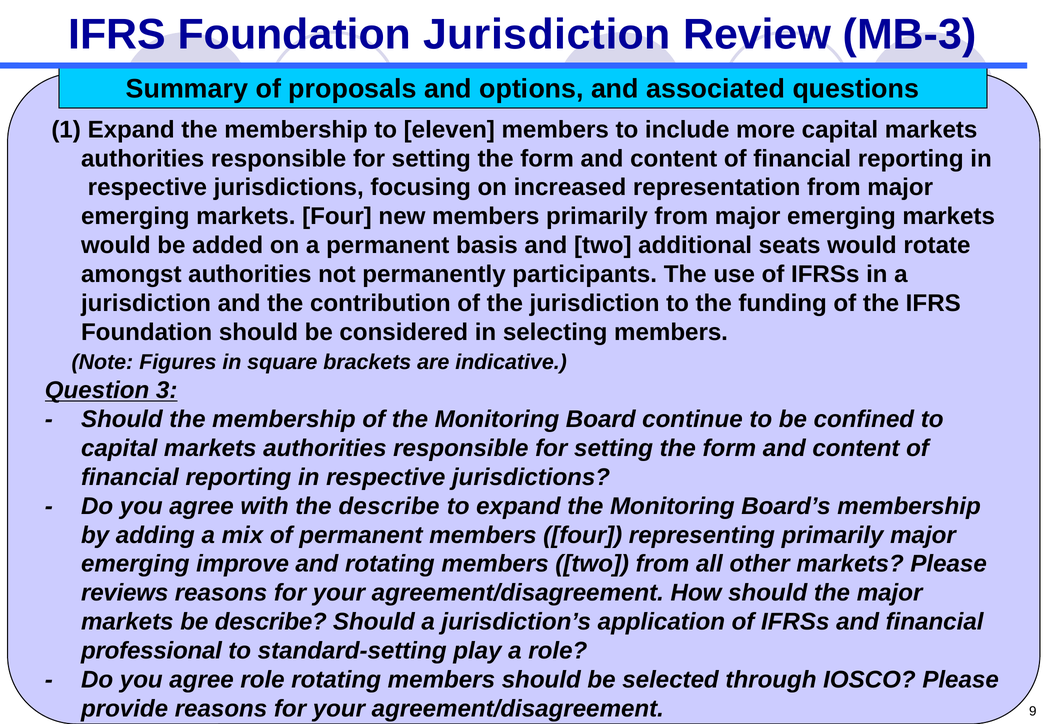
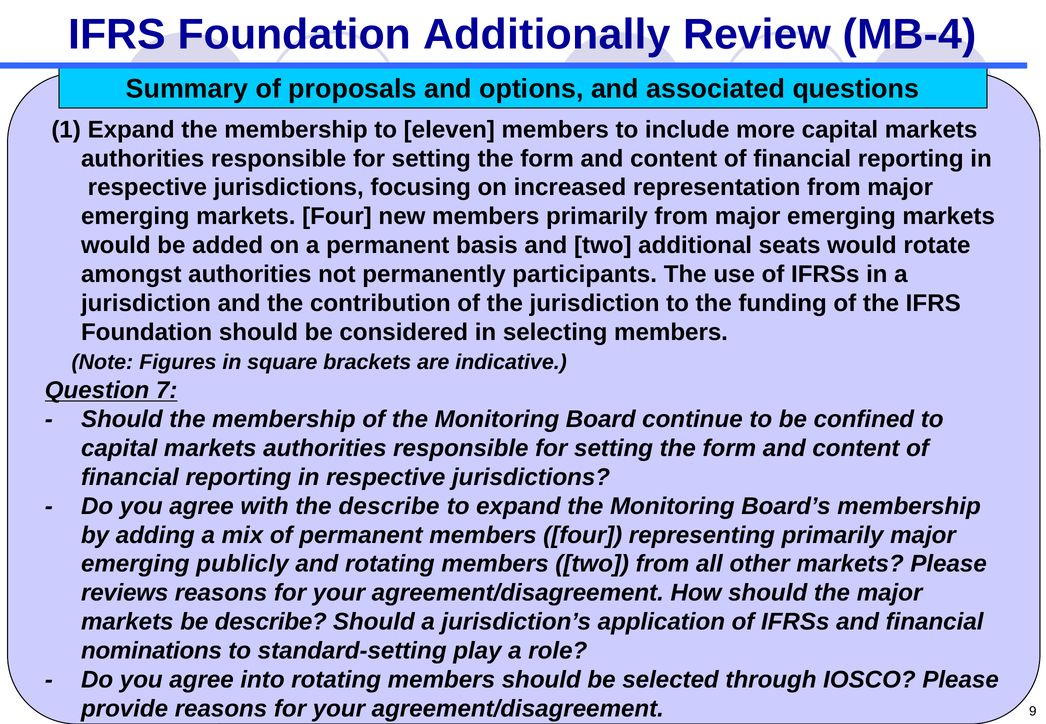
Foundation Jurisdiction: Jurisdiction -> Additionally
MB-3: MB-3 -> MB-4
3: 3 -> 7
improve: improve -> publicly
professional: professional -> nominations
agree role: role -> into
